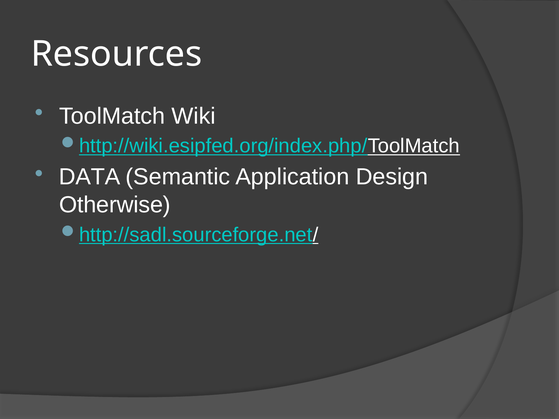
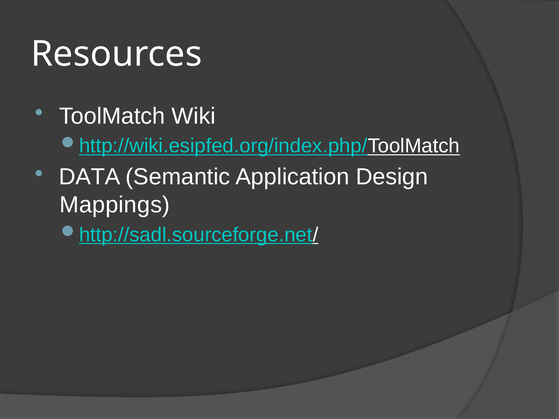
Otherwise: Otherwise -> Mappings
